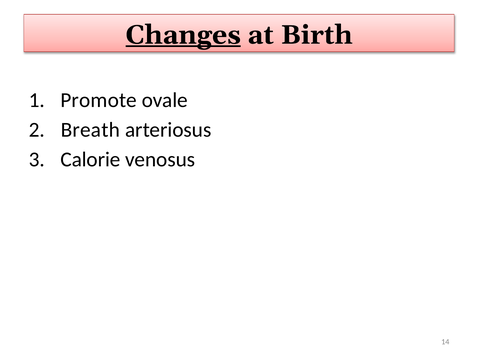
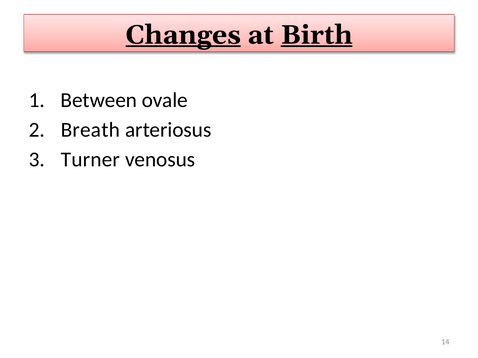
Birth underline: none -> present
Promote: Promote -> Between
Calorie: Calorie -> Turner
